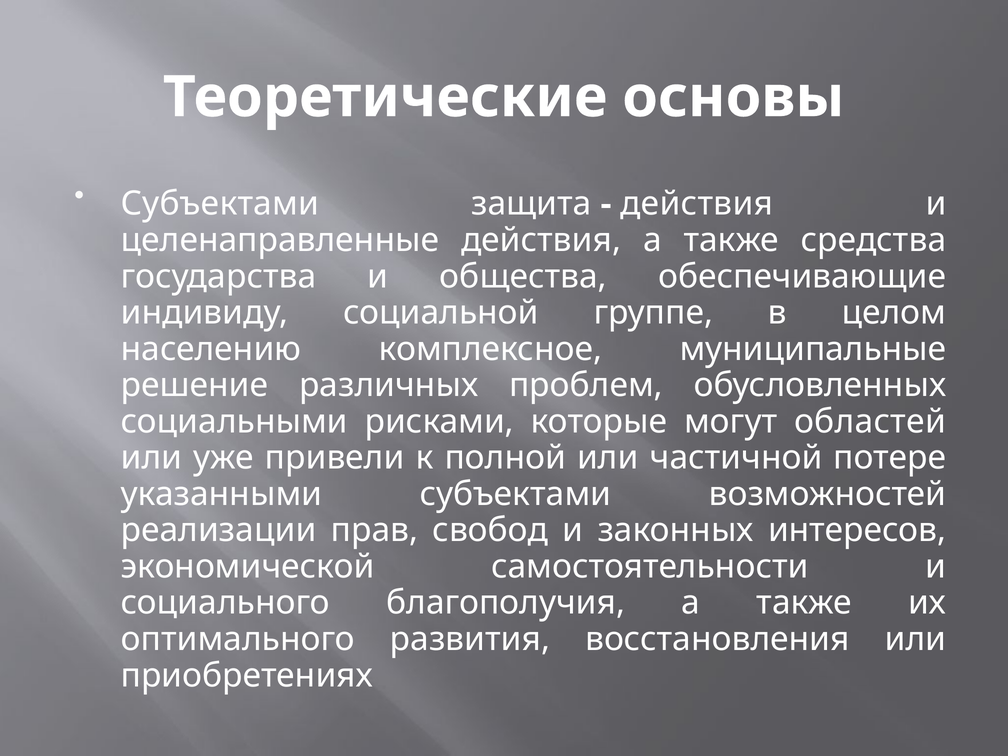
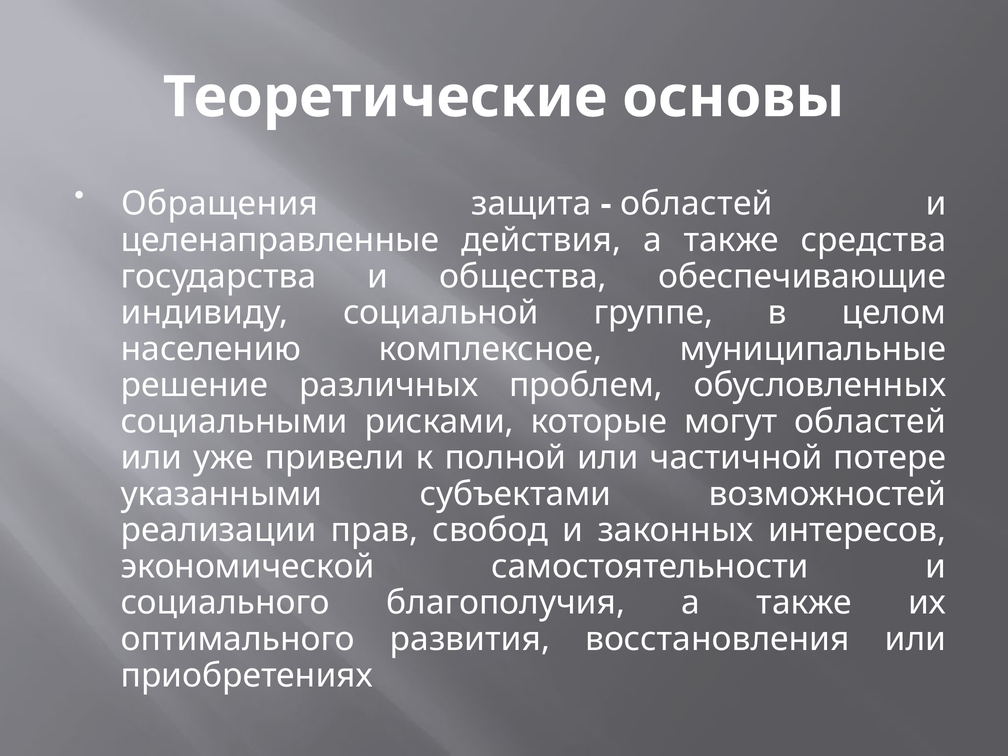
Субъектами at (220, 204): Субъектами -> Обращения
действия at (697, 204): действия -> областей
